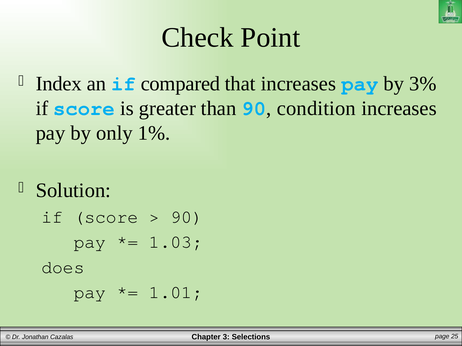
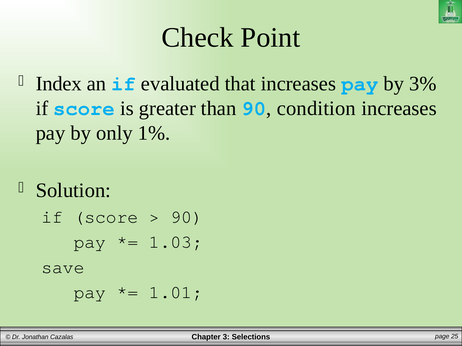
compared: compared -> evaluated
does: does -> save
